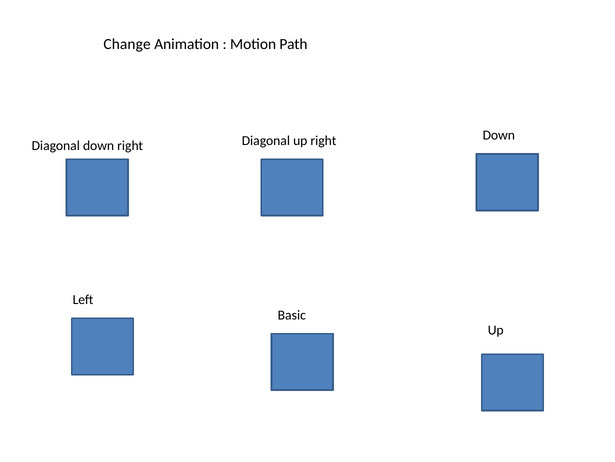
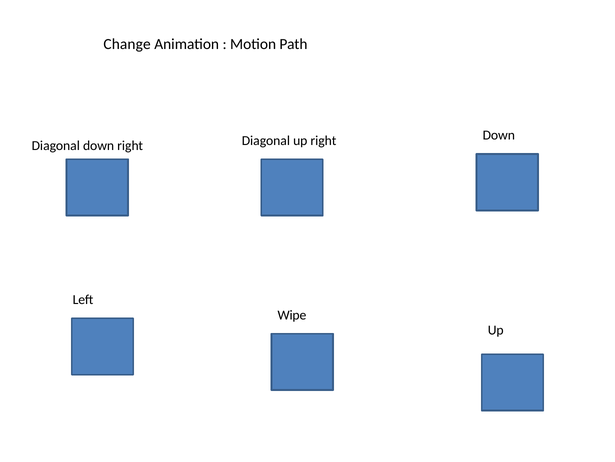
Basic: Basic -> Wipe
